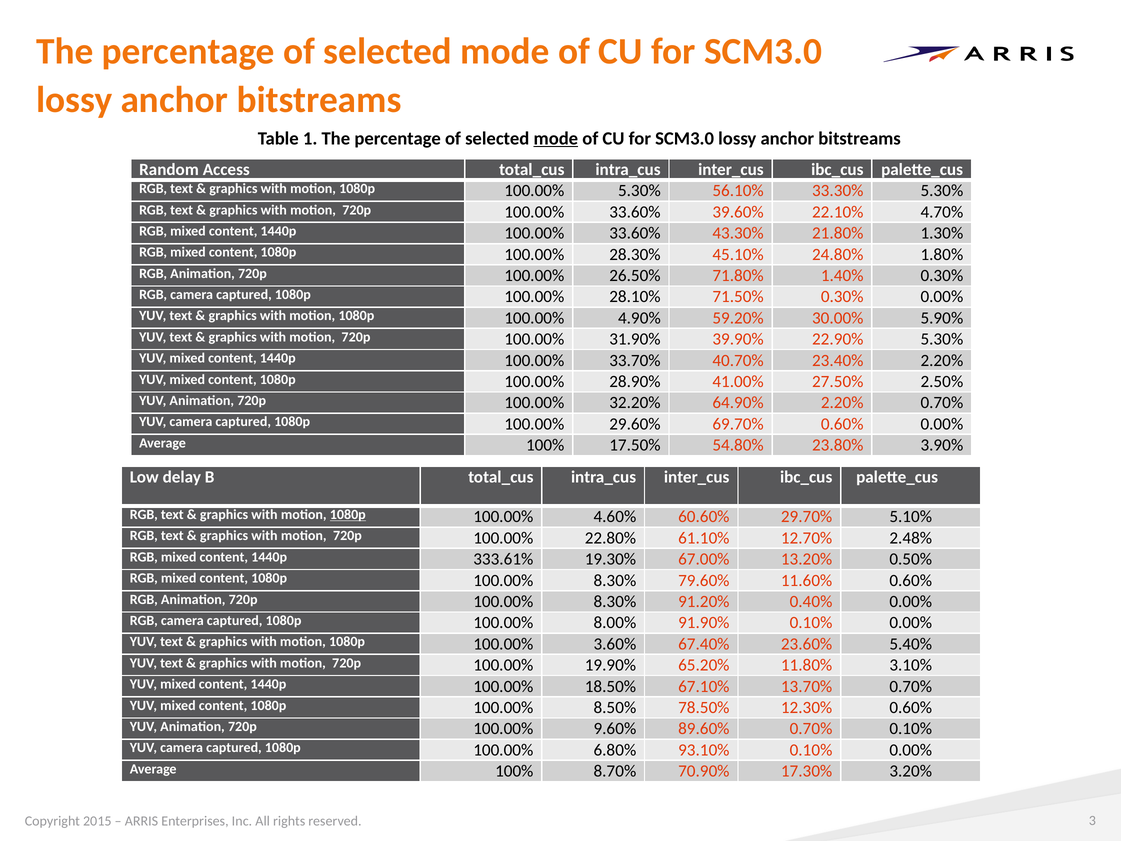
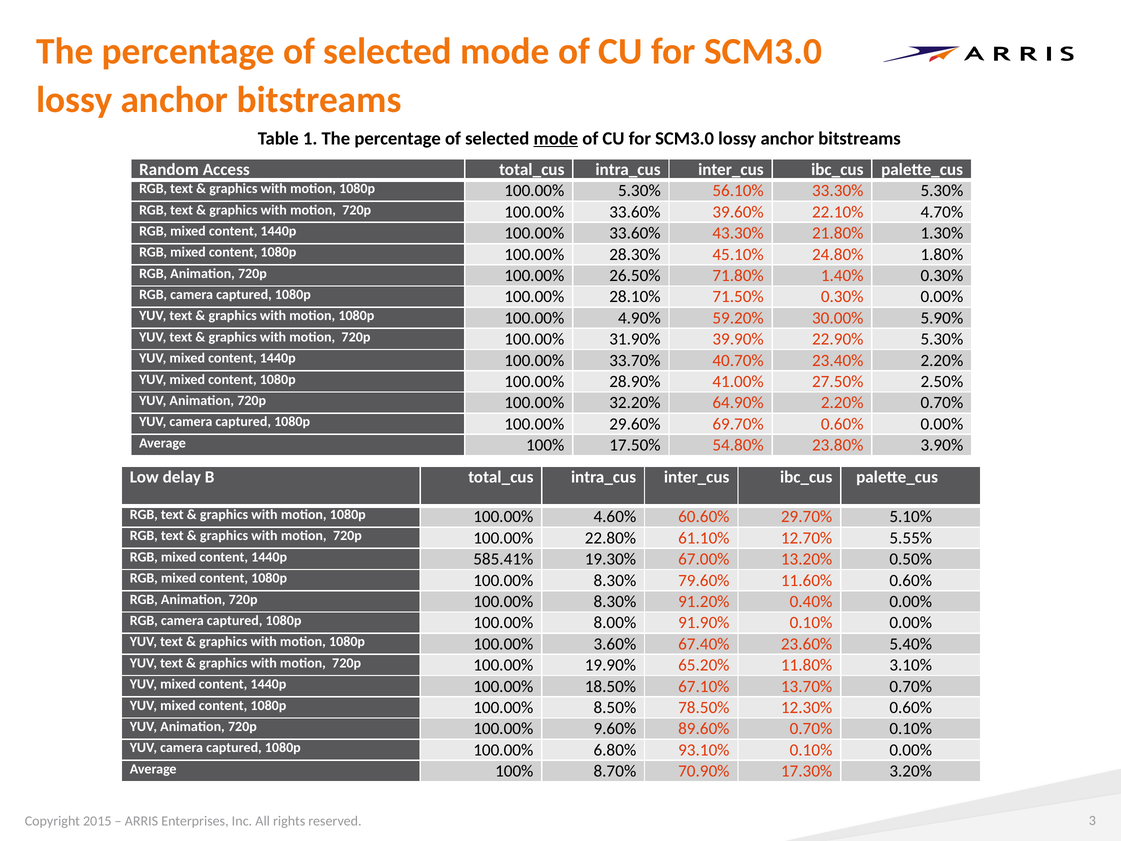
1080p at (348, 515) underline: present -> none
2.48%: 2.48% -> 5.55%
333.61%: 333.61% -> 585.41%
